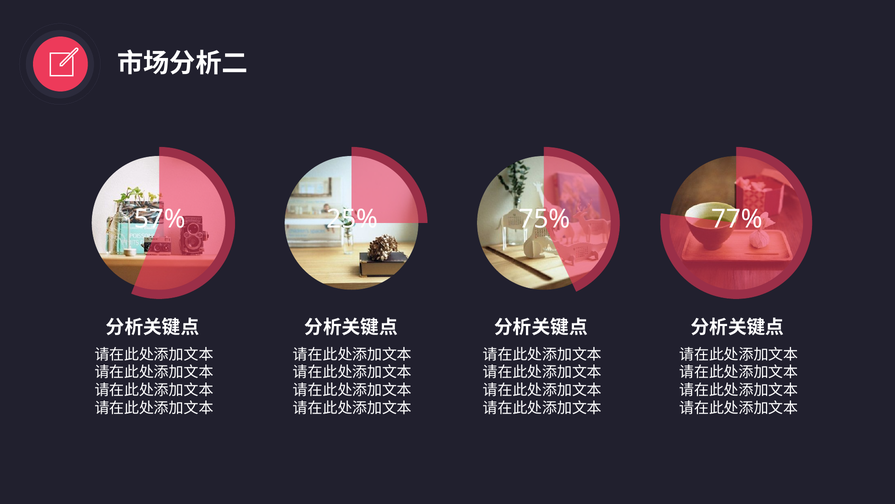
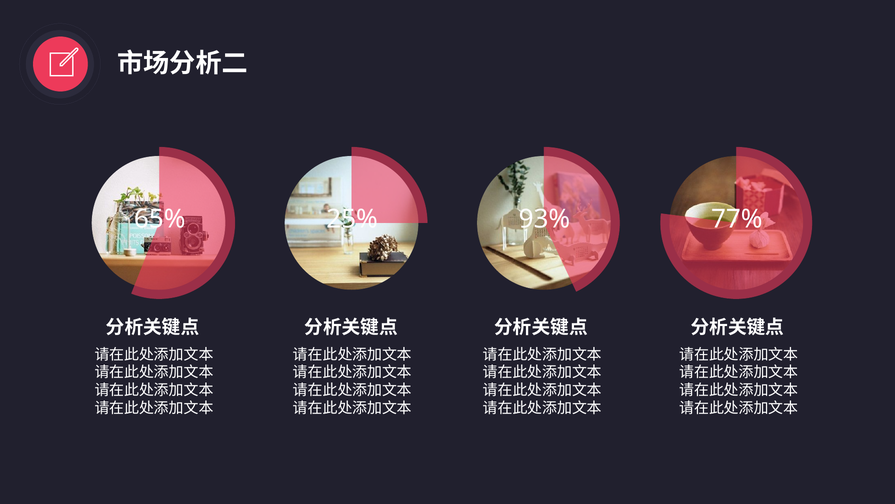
57%: 57% -> 65%
75%: 75% -> 93%
